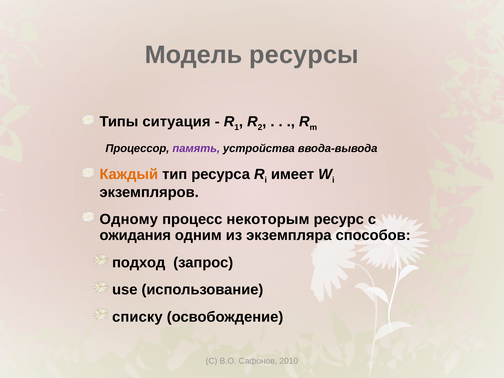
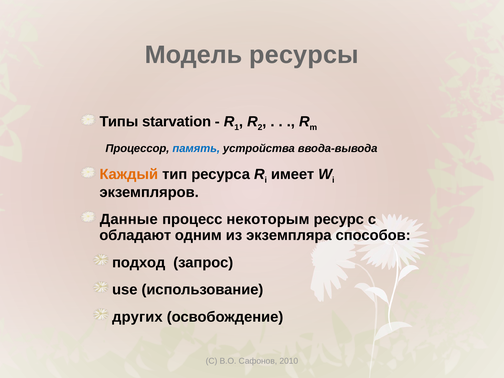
ситуация: ситуация -> starvation
память colour: purple -> blue
Одному: Одному -> Данные
ожидания: ожидания -> обладают
списку: списку -> других
